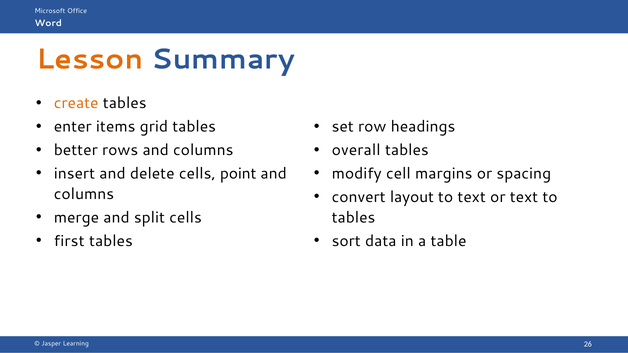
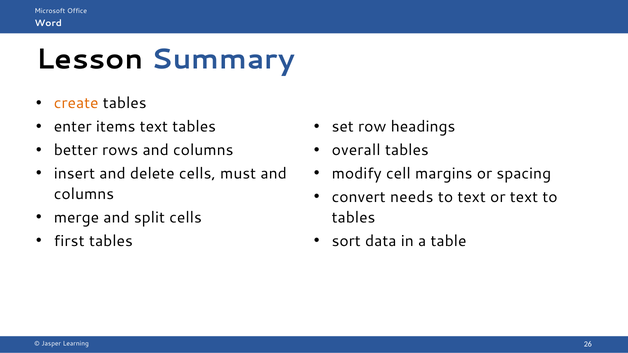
Lesson colour: orange -> black
items grid: grid -> text
point: point -> must
layout: layout -> needs
